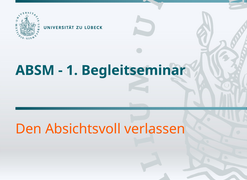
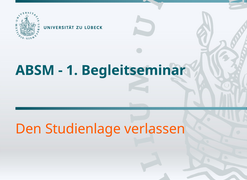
Absichtsvoll: Absichtsvoll -> Studienlage
